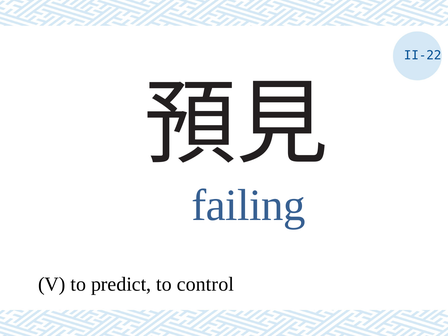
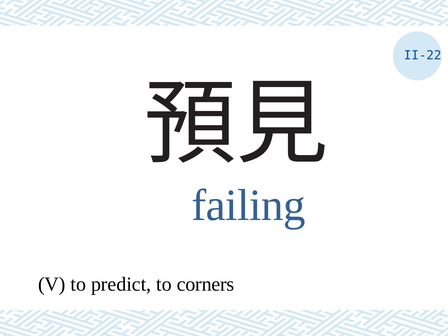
control: control -> corners
